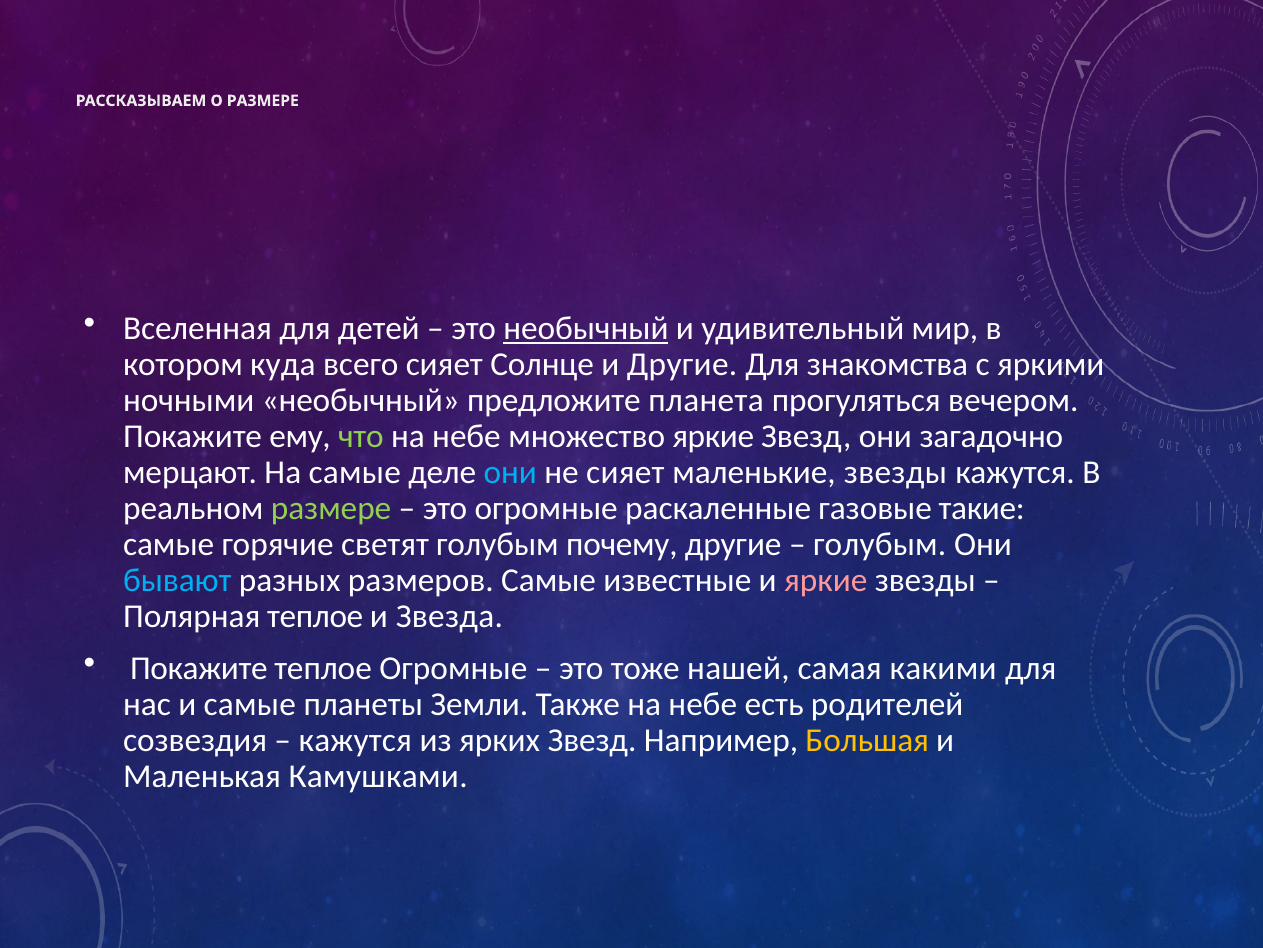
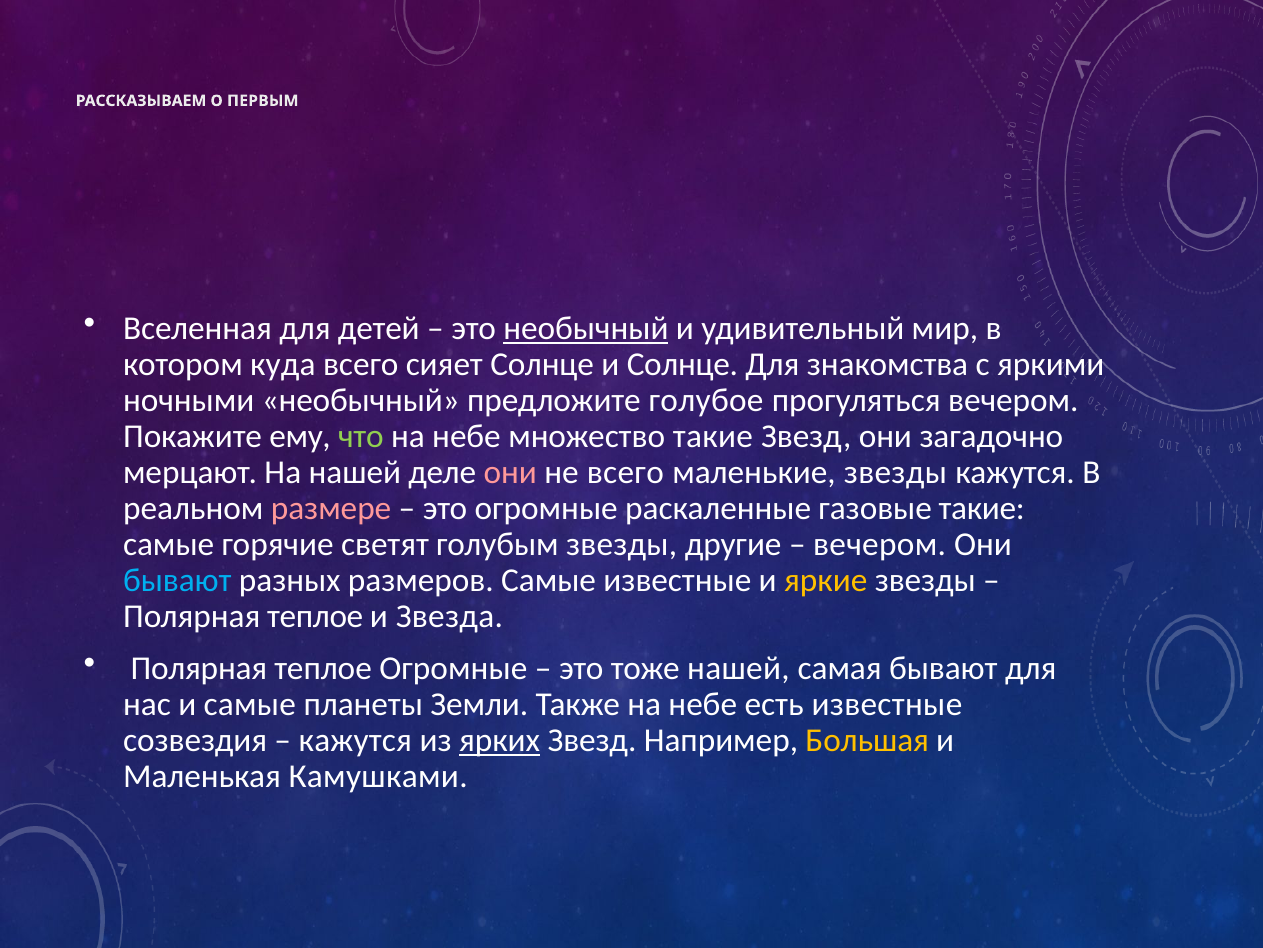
О РАЗМЕРЕ: РАЗМЕРЕ -> ПЕРВЫМ
и Другие: Другие -> Солнце
планета: планета -> голубое
множество яркие: яркие -> такие
На самые: самые -> нашей
они at (510, 472) colour: light blue -> pink
не сияет: сияет -> всего
размере at (331, 508) colour: light green -> pink
голубым почему: почему -> звезды
голубым at (880, 544): голубым -> вечером
яркие at (826, 580) colour: pink -> yellow
Покажите at (199, 668): Покажите -> Полярная
самая какими: какими -> бывают
есть родителей: родителей -> известные
ярких underline: none -> present
